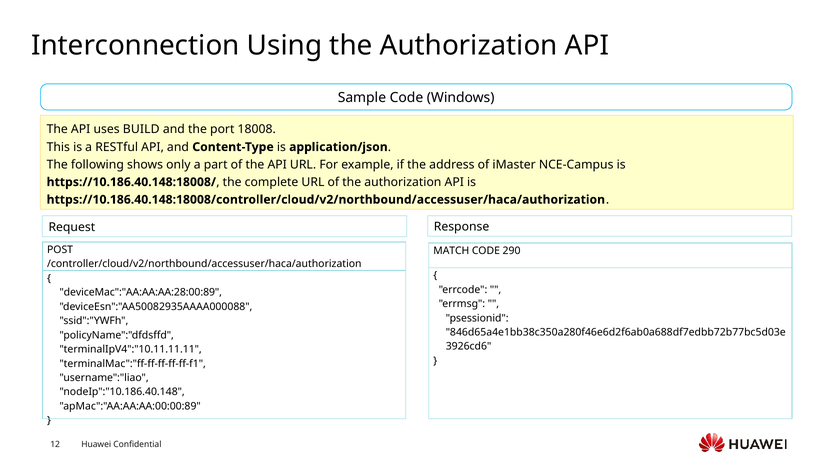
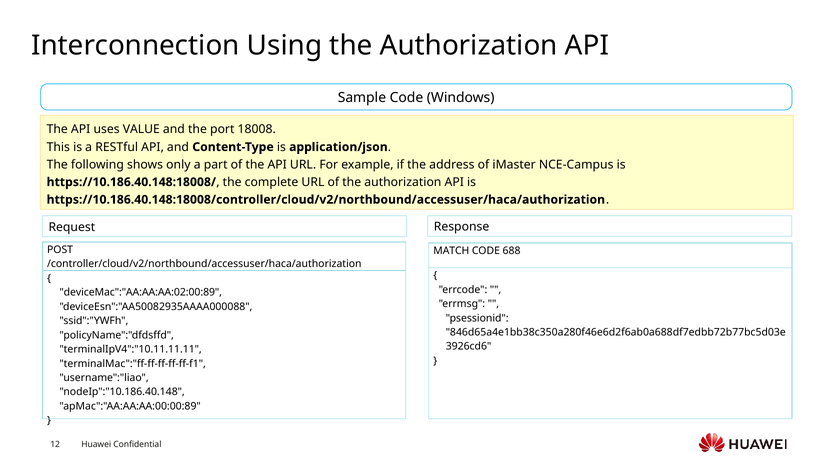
BUILD: BUILD -> VALUE
290: 290 -> 688
deviceMac":"AA:AA:AA:28:00:89: deviceMac":"AA:AA:AA:28:00:89 -> deviceMac":"AA:AA:AA:02:00:89
